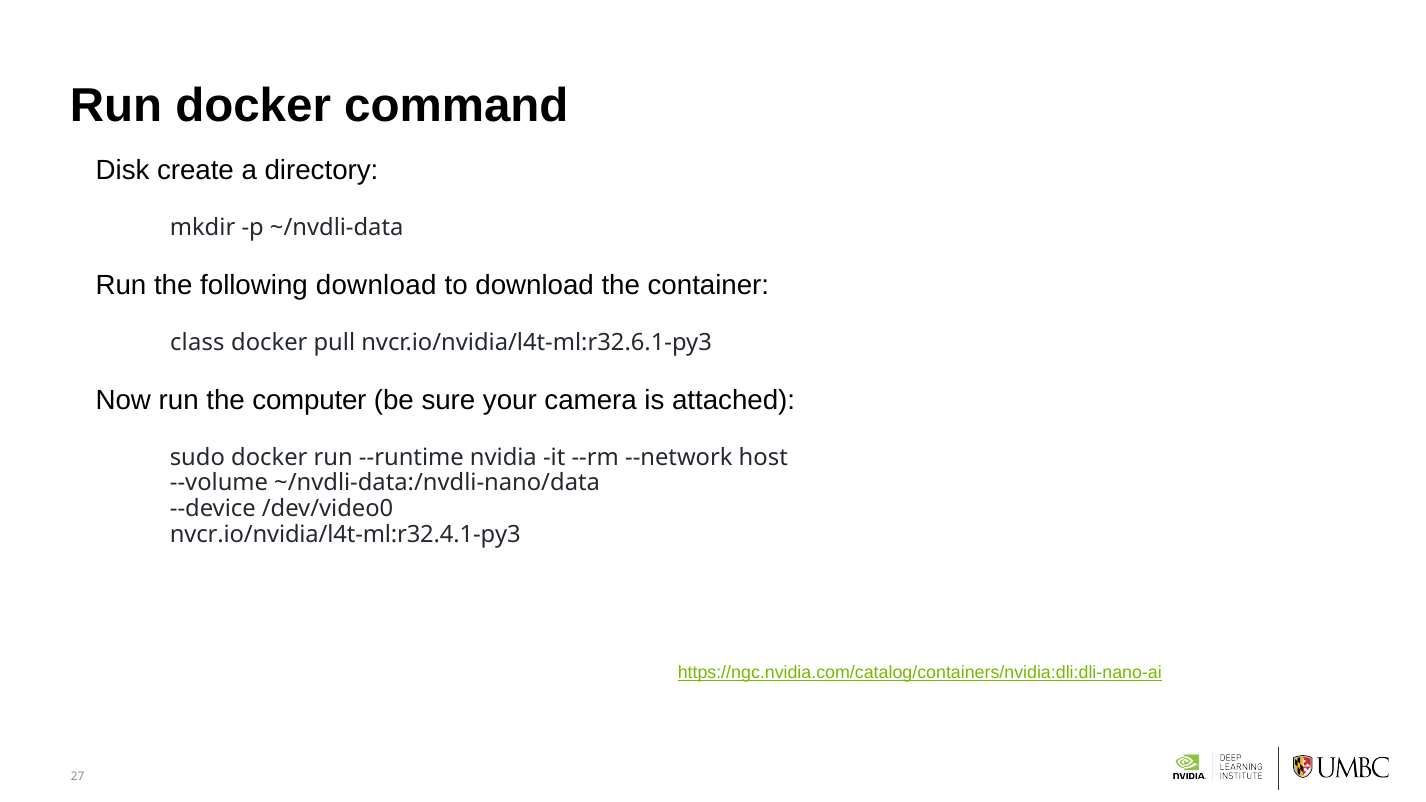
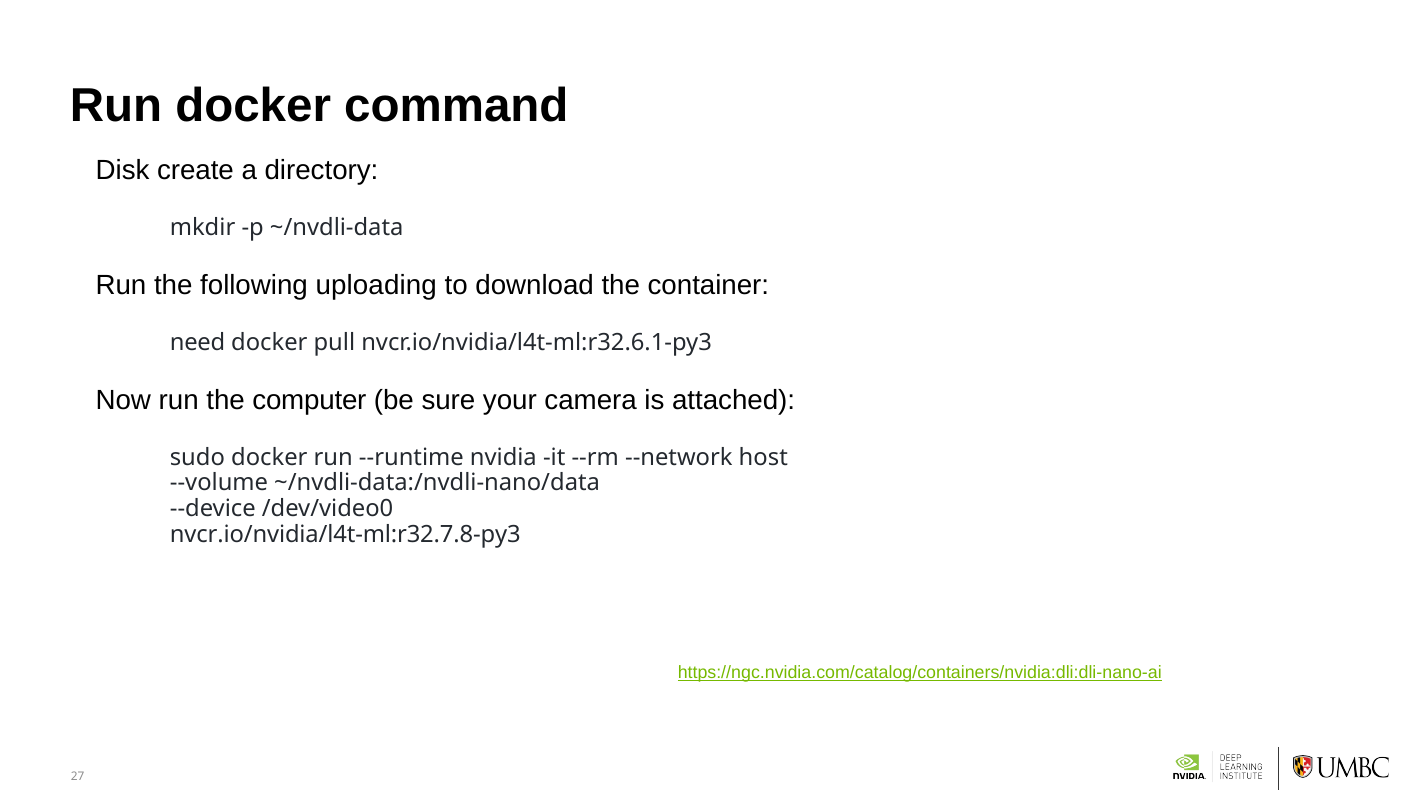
following download: download -> uploading
class: class -> need
nvcr.io/nvidia/l4t-ml:r32.4.1-py3: nvcr.io/nvidia/l4t-ml:r32.4.1-py3 -> nvcr.io/nvidia/l4t-ml:r32.7.8-py3
